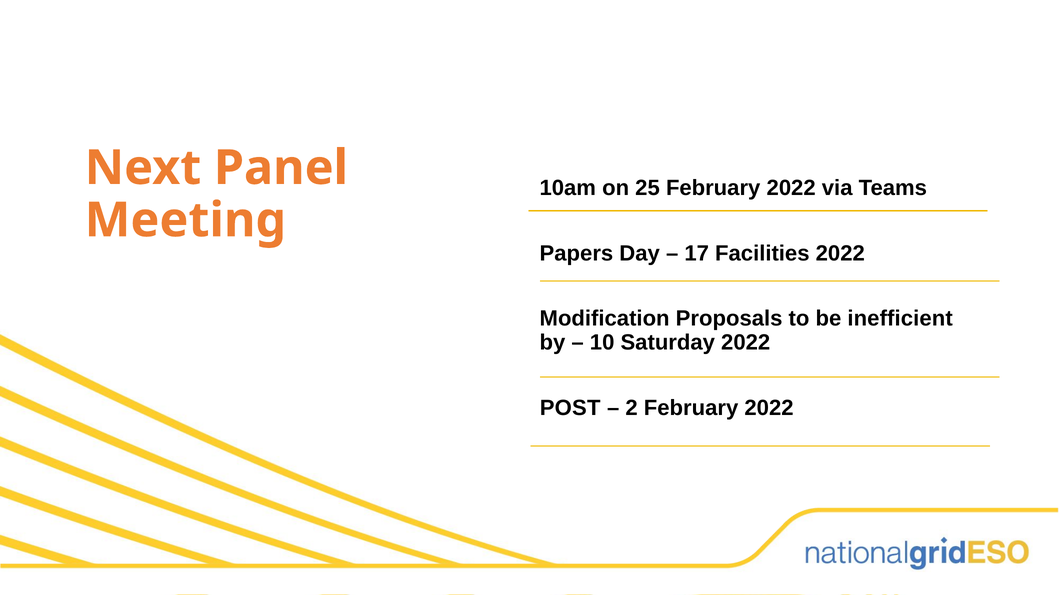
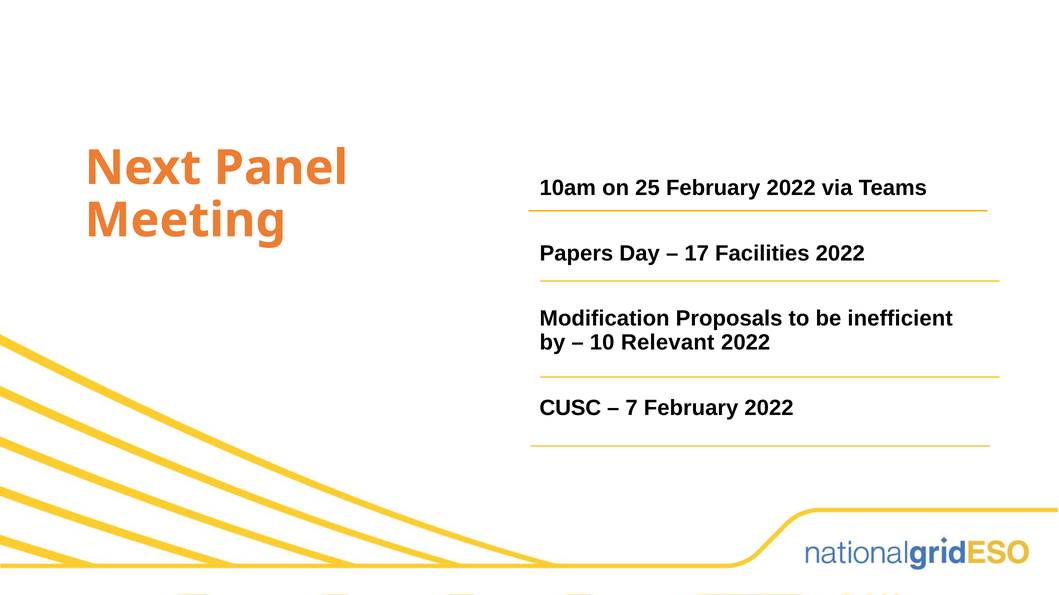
Saturday: Saturday -> Relevant
POST: POST -> CUSC
2: 2 -> 7
